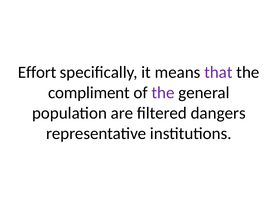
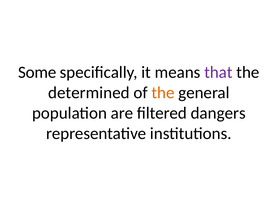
Effort: Effort -> Some
compliment: compliment -> determined
the at (163, 92) colour: purple -> orange
